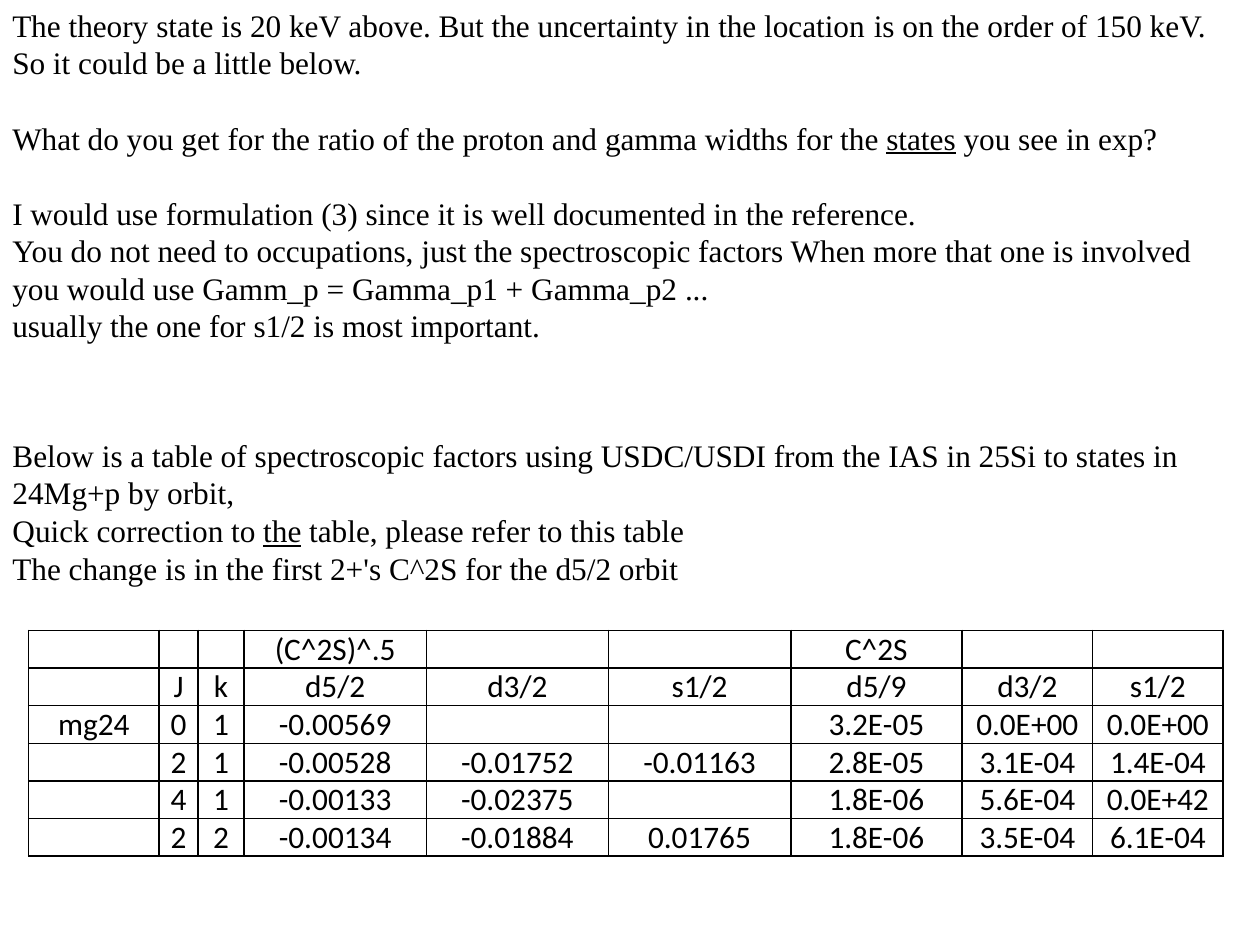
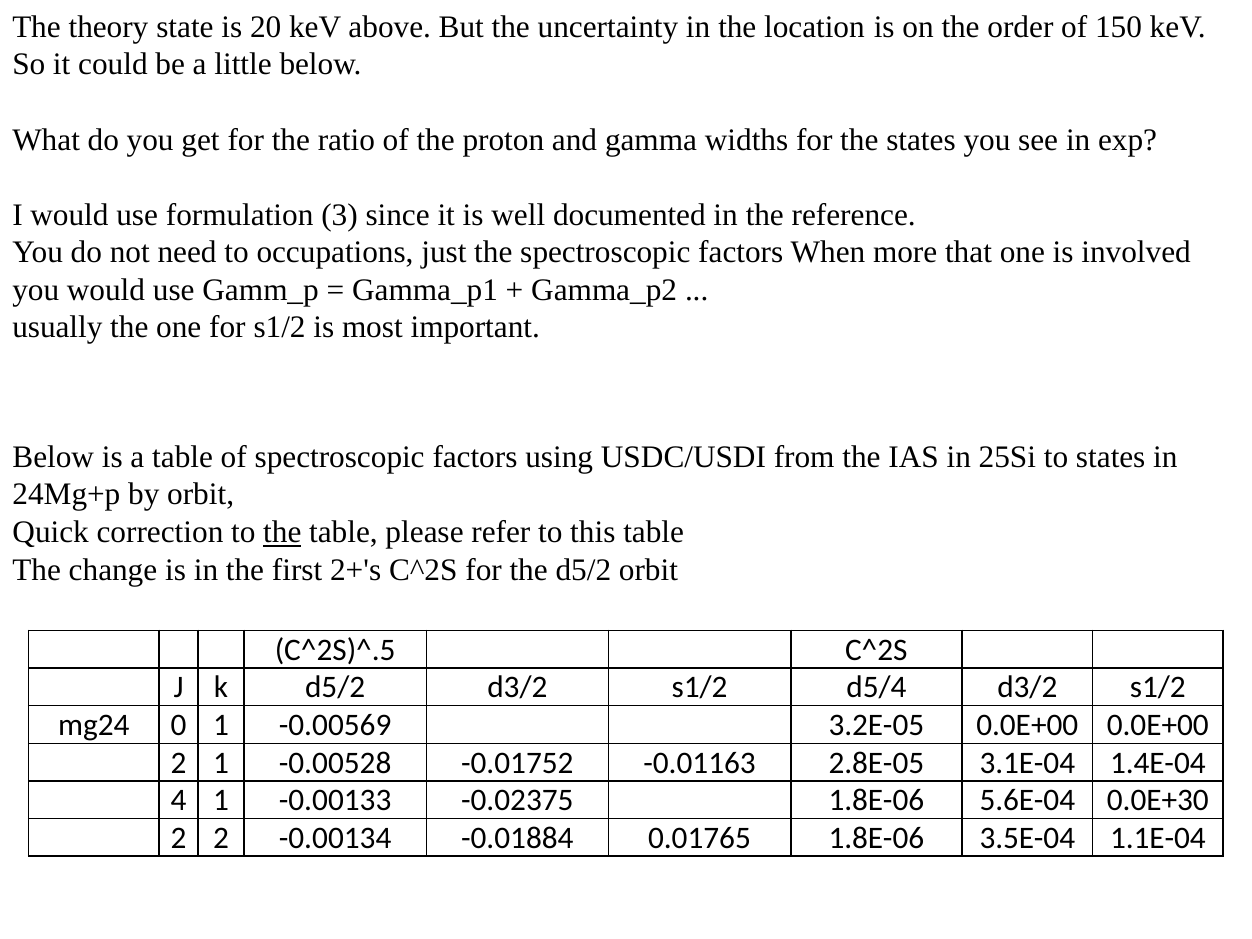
states at (921, 140) underline: present -> none
d5/9: d5/9 -> d5/4
0.0E+42: 0.0E+42 -> 0.0E+30
6.1E-04: 6.1E-04 -> 1.1E-04
